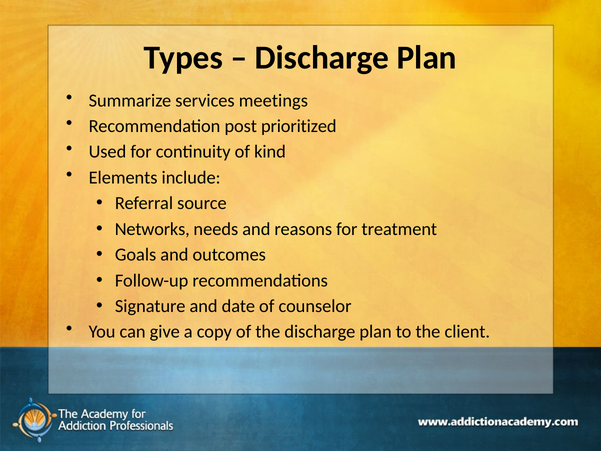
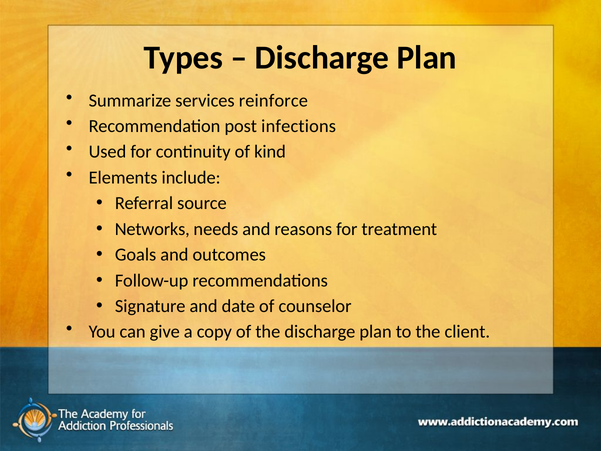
meetings: meetings -> reinforce
prioritized: prioritized -> infections
